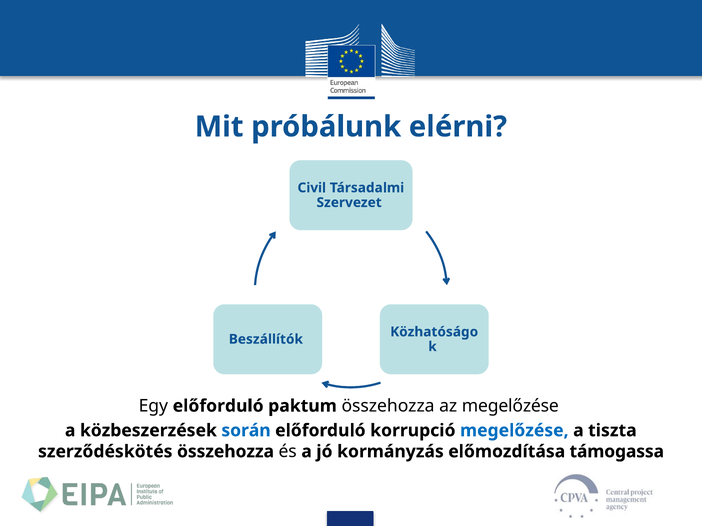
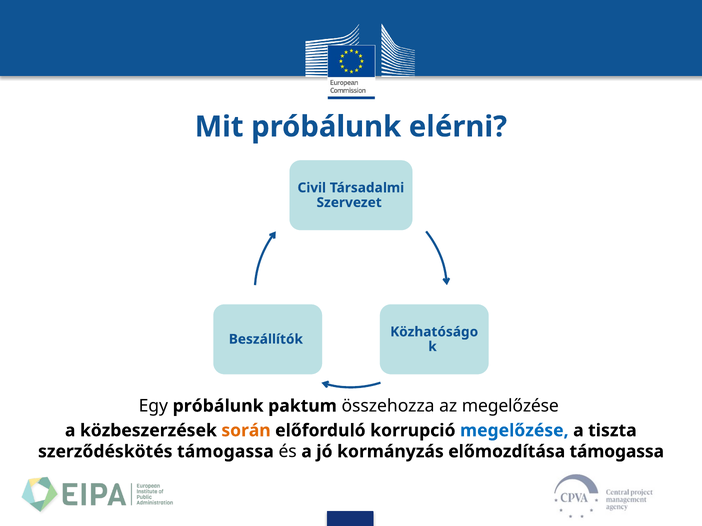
Egy előforduló: előforduló -> próbálunk
során colour: blue -> orange
szerződéskötés összehozza: összehozza -> támogassa
